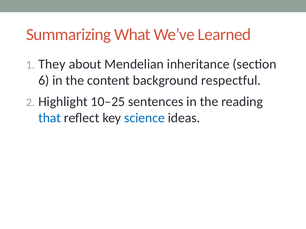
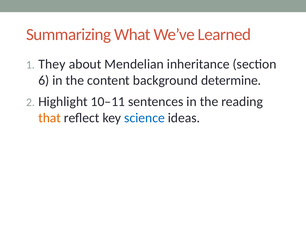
respectful: respectful -> determine
10–25: 10–25 -> 10–11
that colour: blue -> orange
